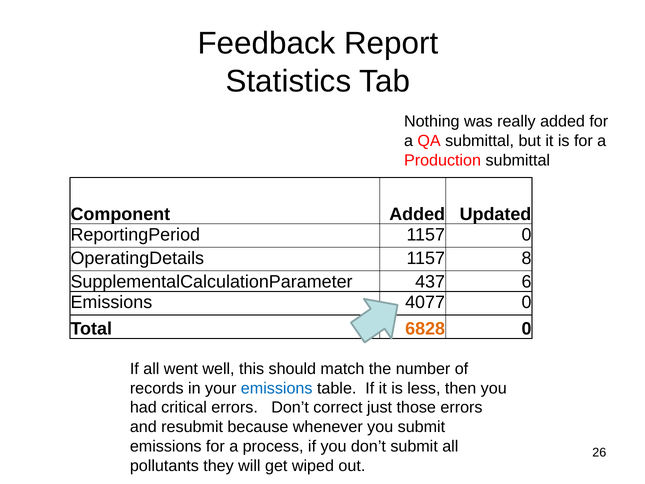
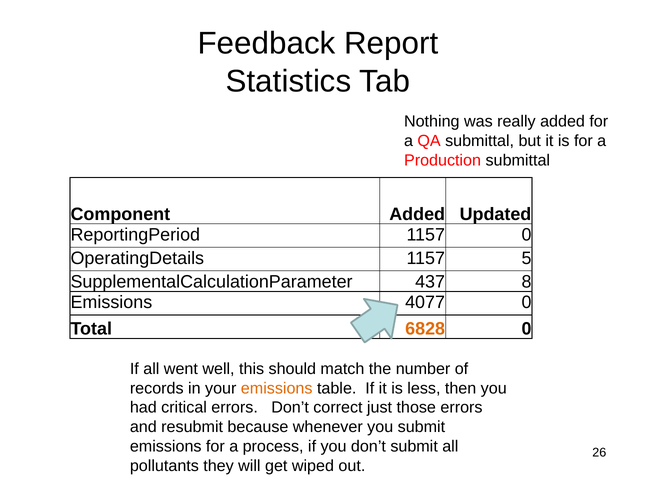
8: 8 -> 5
6: 6 -> 8
emissions at (277, 388) colour: blue -> orange
